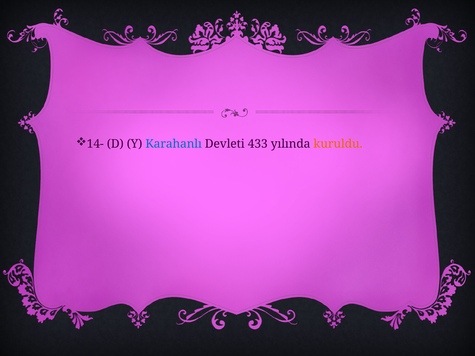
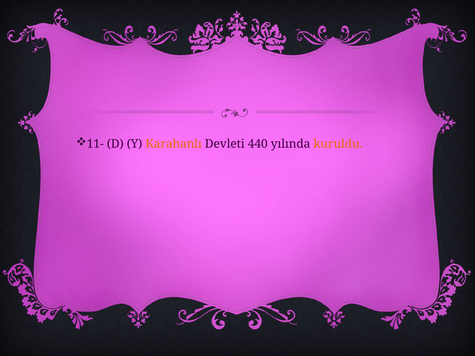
14-: 14- -> 11-
Karahanlı colour: blue -> orange
433: 433 -> 440
